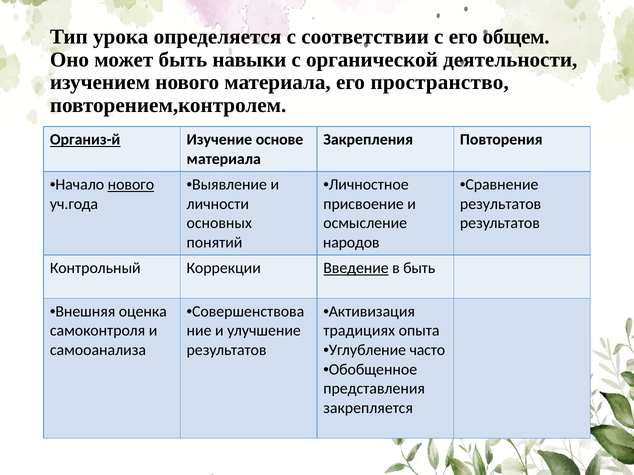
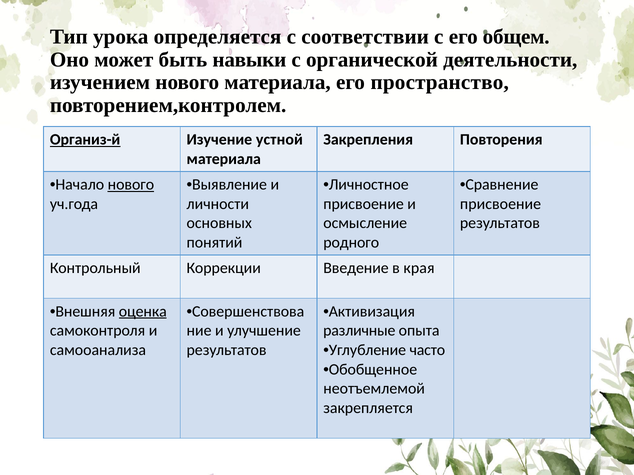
основе: основе -> устной
результатов at (501, 204): результатов -> присвоение
народов: народов -> родного
Введение underline: present -> none
в быть: быть -> края
оценка underline: none -> present
традициях: традициях -> различные
представления: представления -> неотъемлемой
